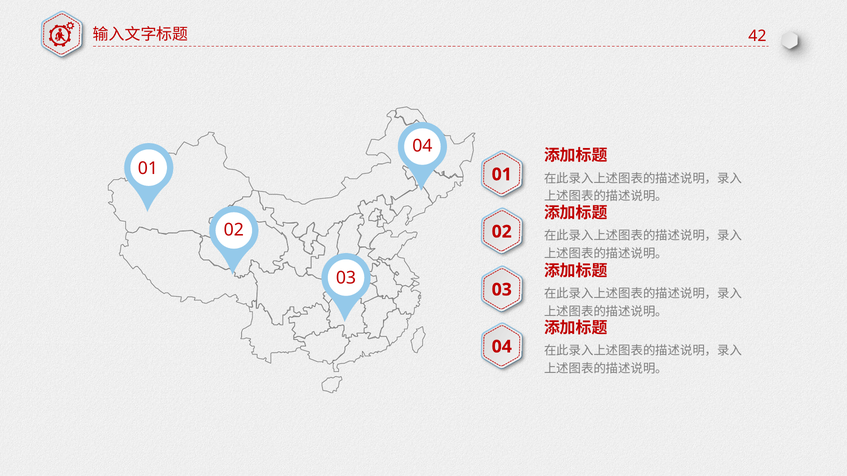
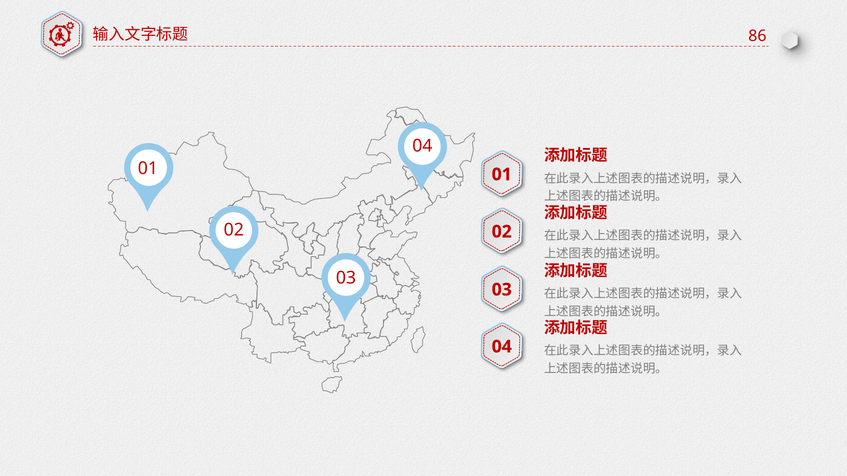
42: 42 -> 86
